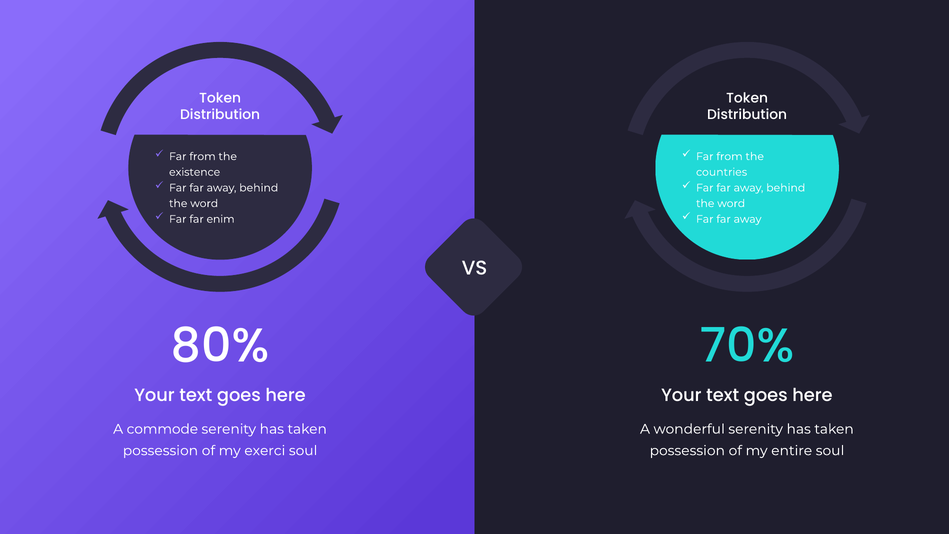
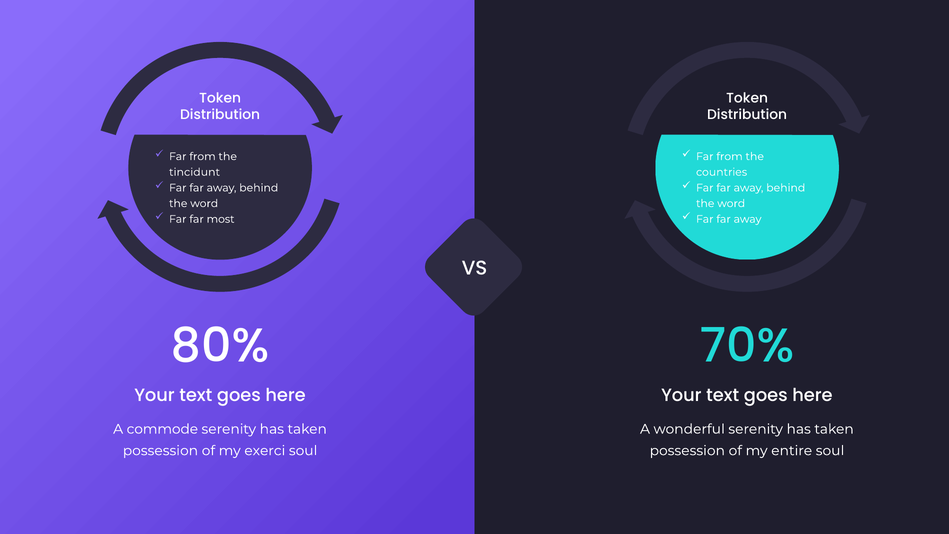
existence: existence -> tincidunt
enim: enim -> most
